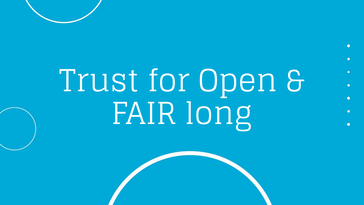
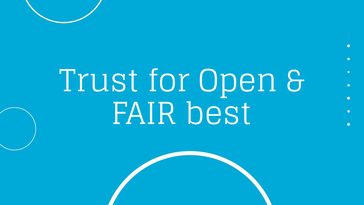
long: long -> best
